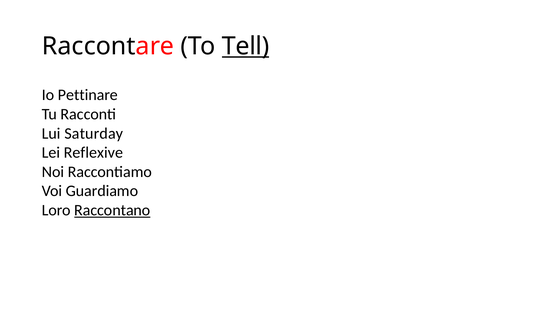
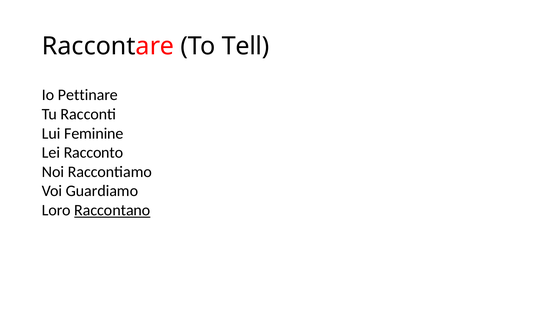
Tell underline: present -> none
Saturday: Saturday -> Feminine
Reflexive: Reflexive -> Racconto
